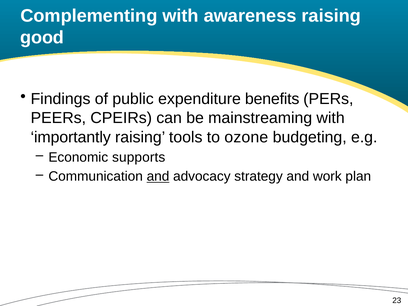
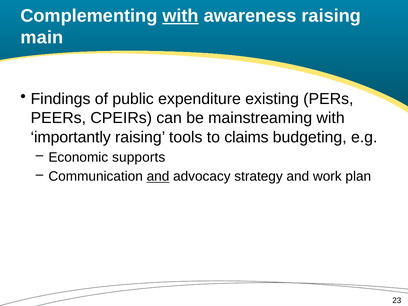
with at (181, 16) underline: none -> present
good: good -> main
benefits: benefits -> existing
ozone: ozone -> claims
